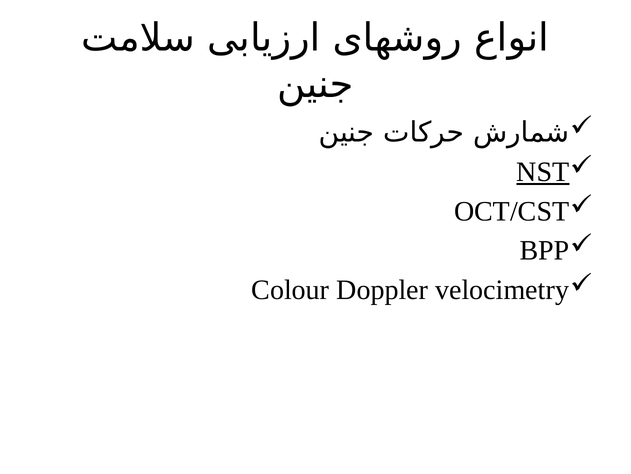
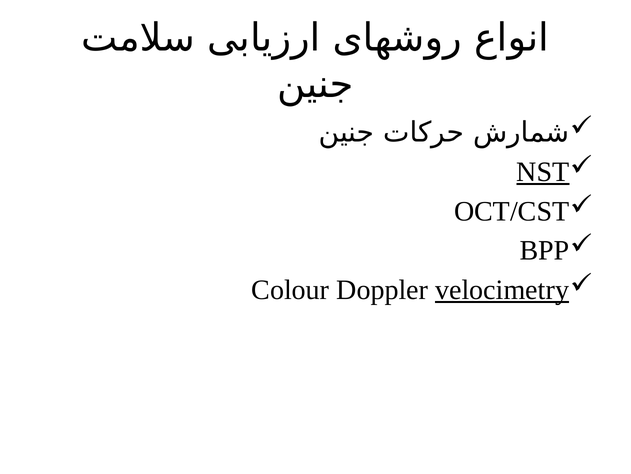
velocimetry underline: none -> present
